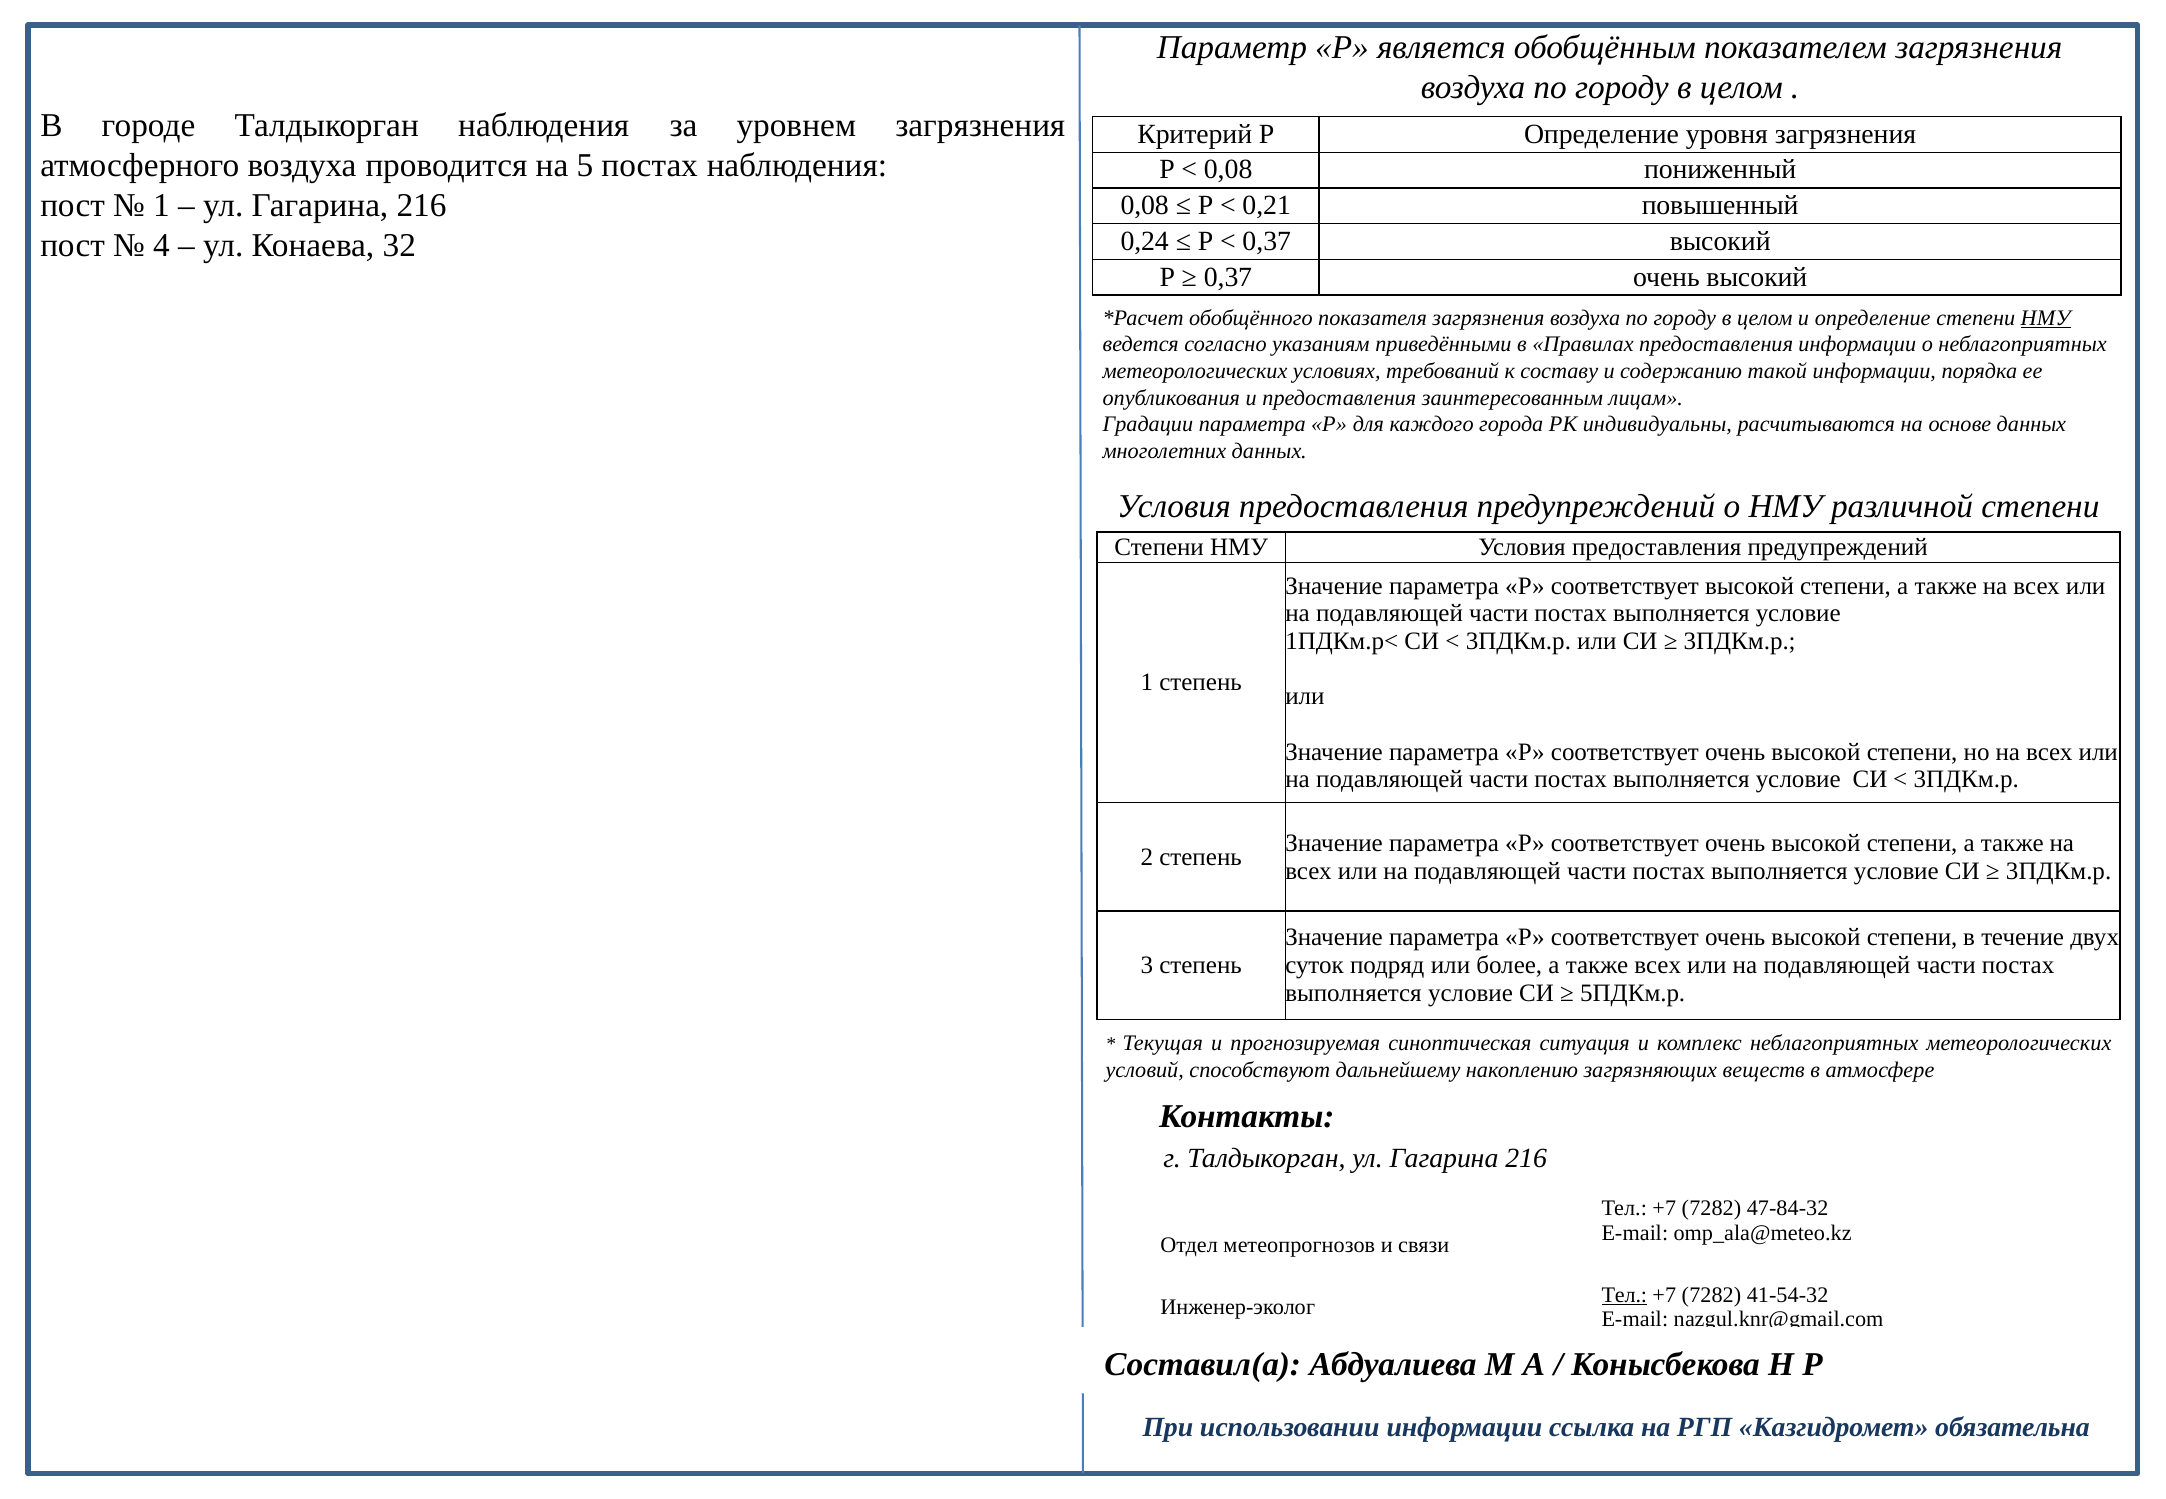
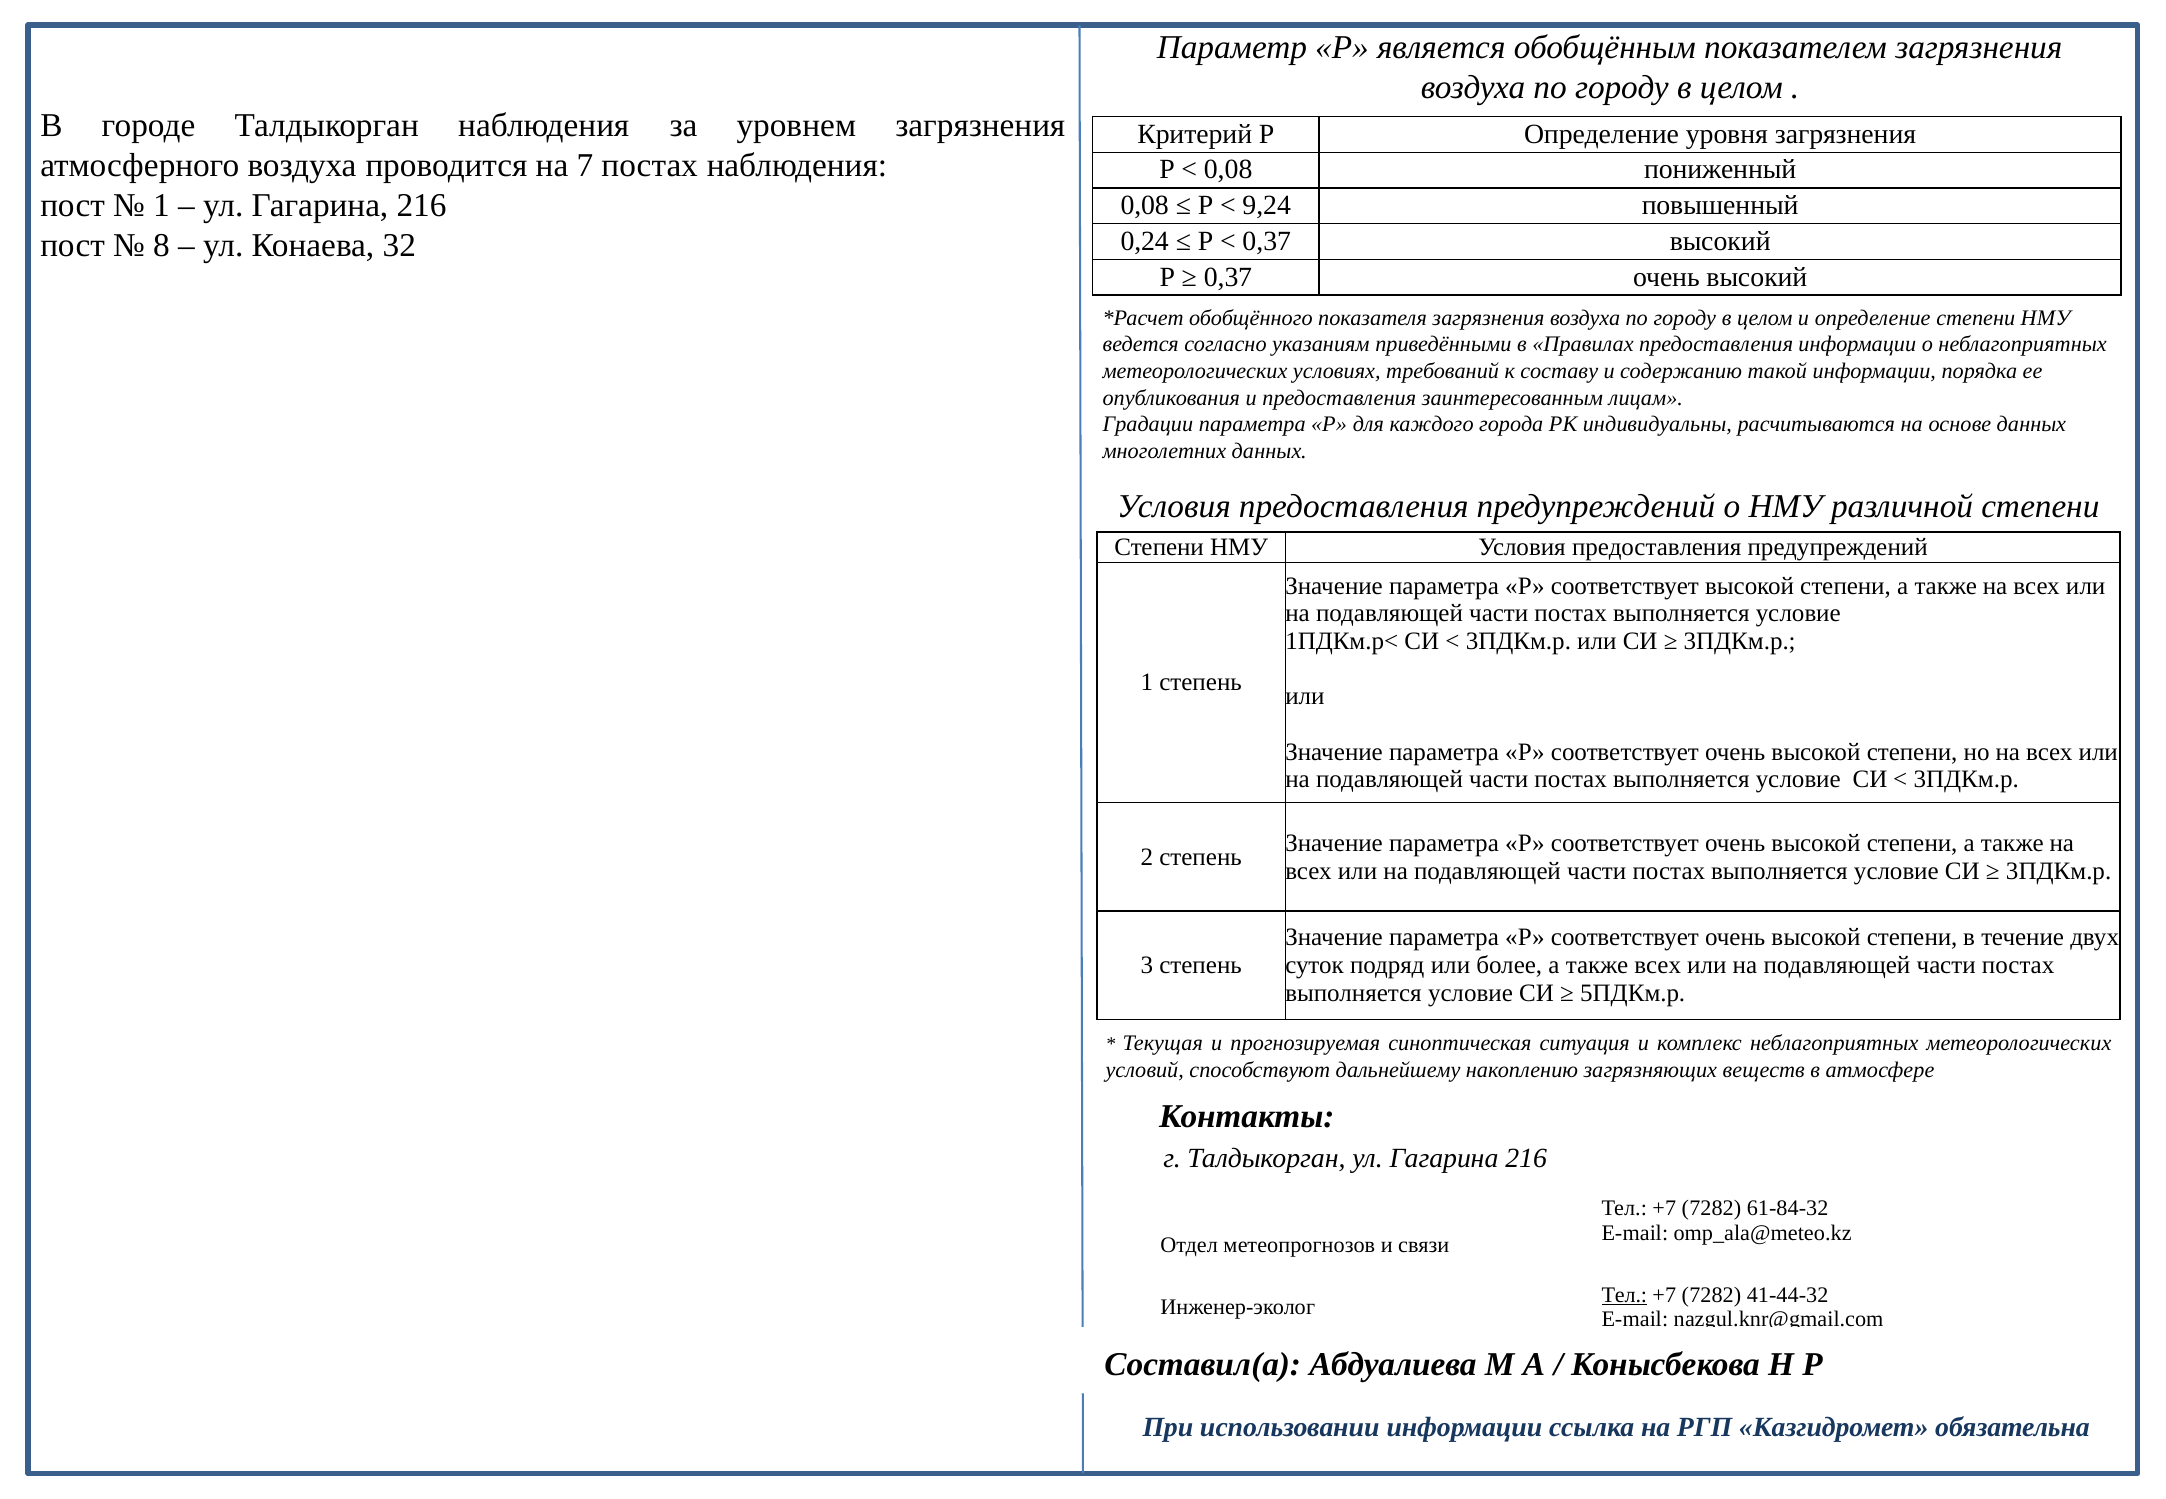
5: 5 -> 7
0,21: 0,21 -> 9,24
4: 4 -> 8
НМУ at (2046, 318) underline: present -> none
47-84-32: 47-84-32 -> 61-84-32
41-54-32: 41-54-32 -> 41-44-32
